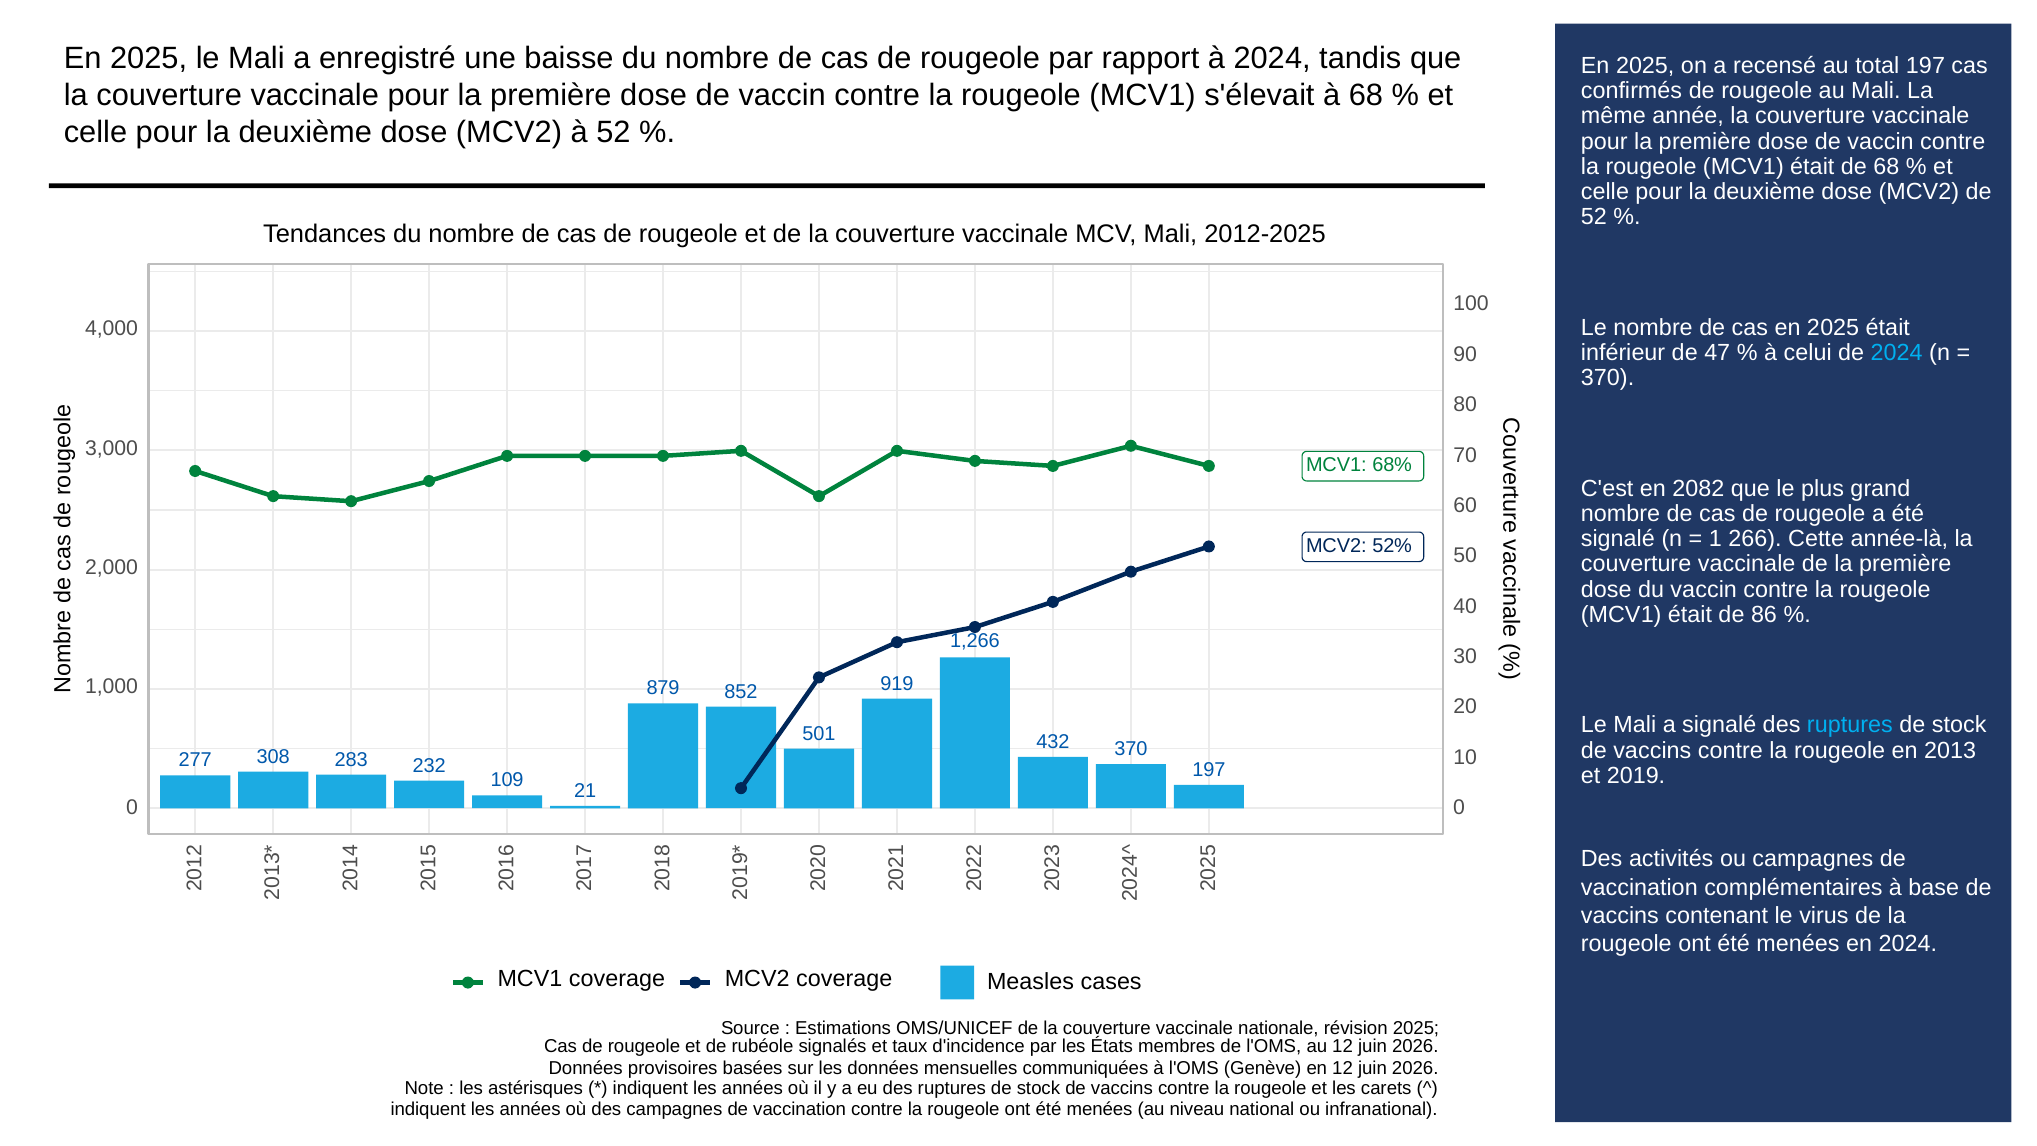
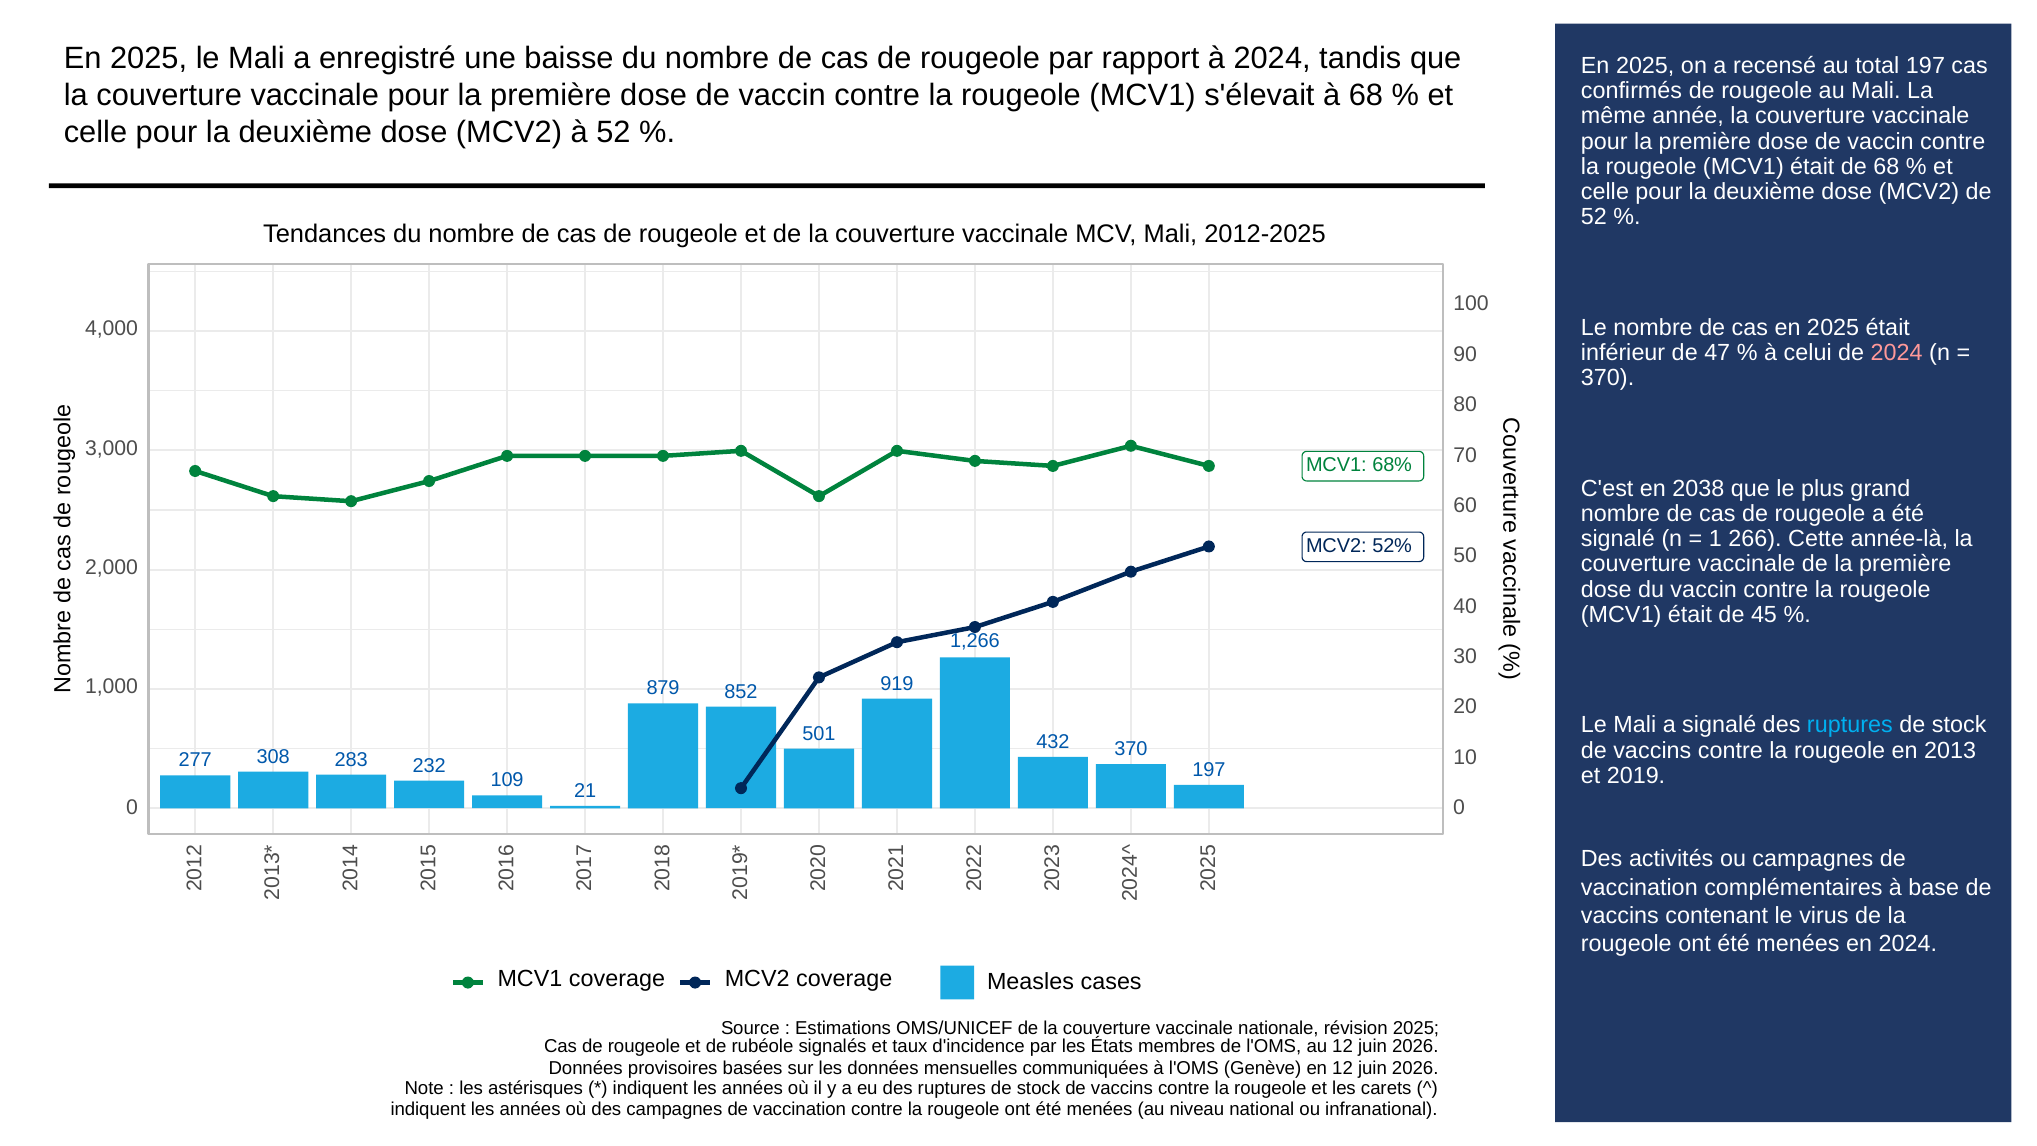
2024 at (1897, 353) colour: light blue -> pink
2082: 2082 -> 2038
86: 86 -> 45
